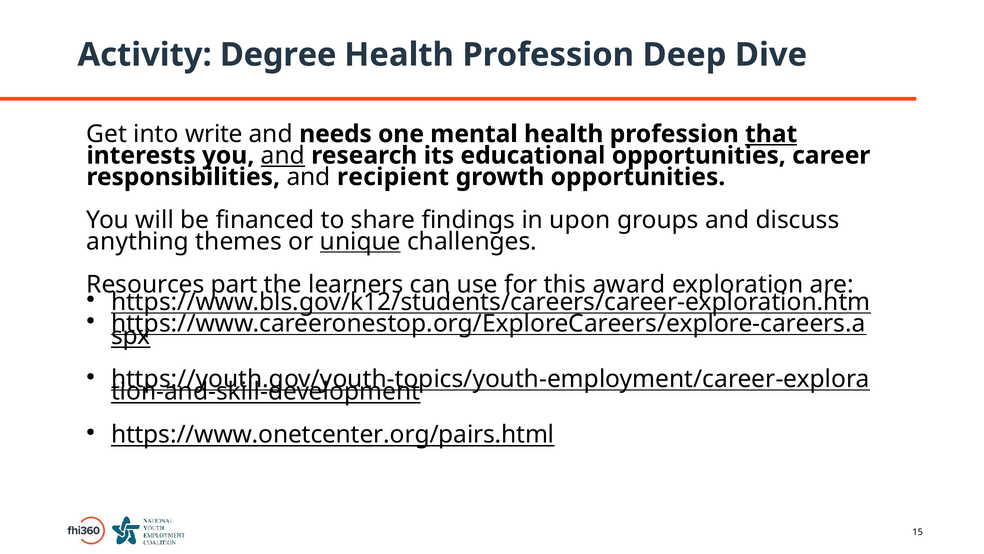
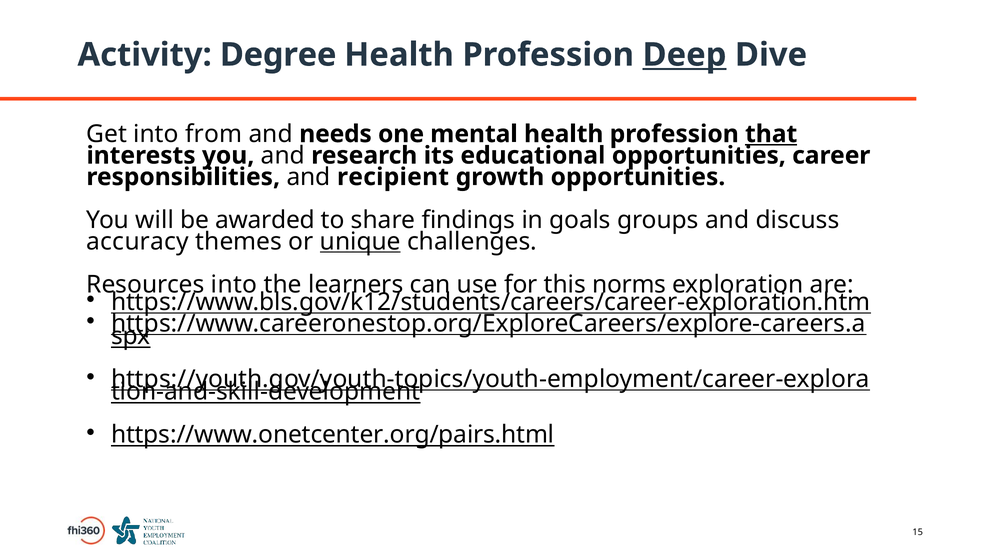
Deep underline: none -> present
write: write -> from
and at (283, 155) underline: present -> none
financed: financed -> awarded
upon: upon -> goals
anything: anything -> accuracy
part at (234, 284): part -> into
award: award -> norms
